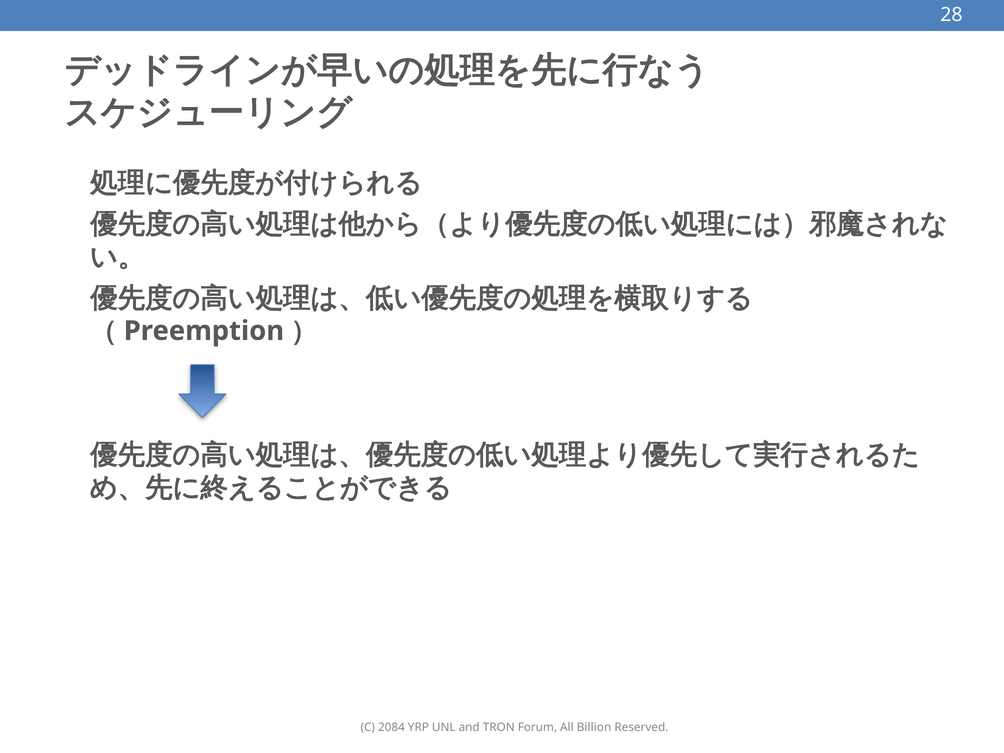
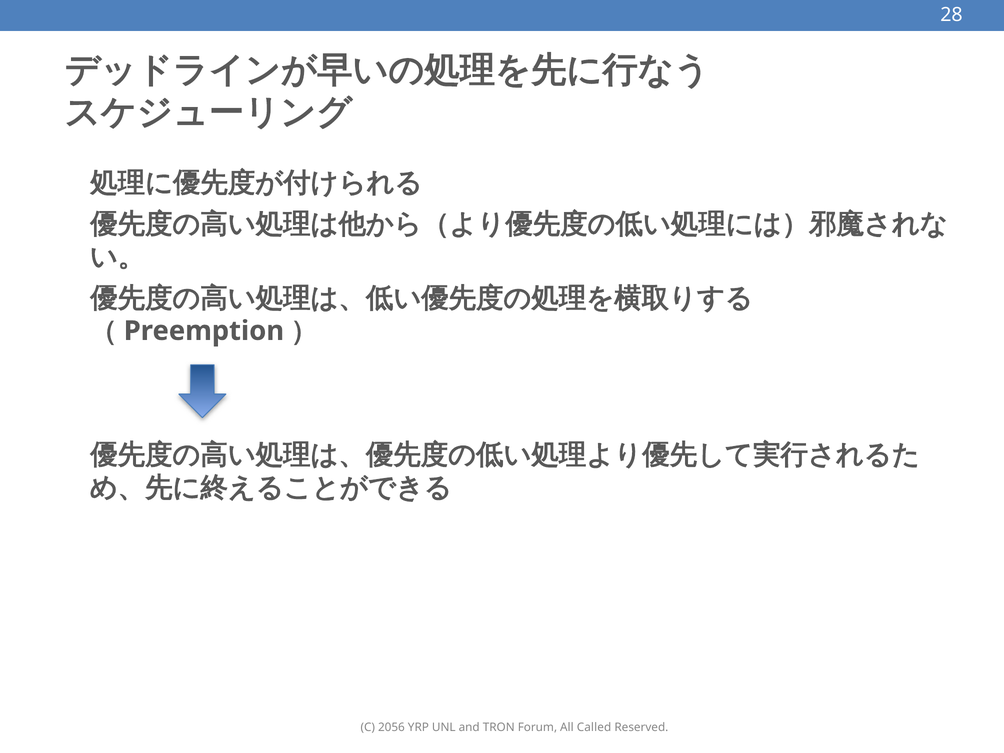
2084: 2084 -> 2056
Billion: Billion -> Called
